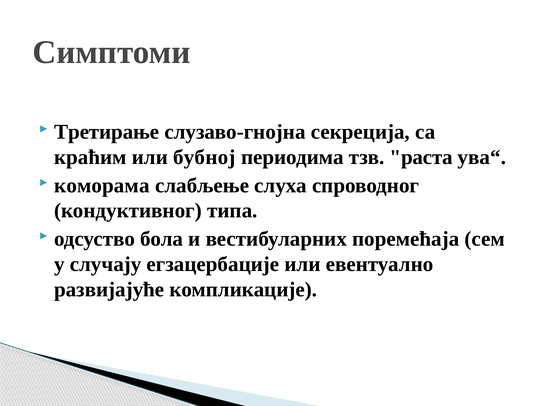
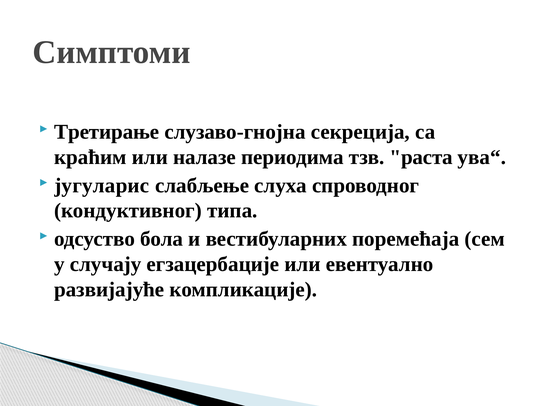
бубној: бубној -> налазе
коморама: коморама -> југуларис
